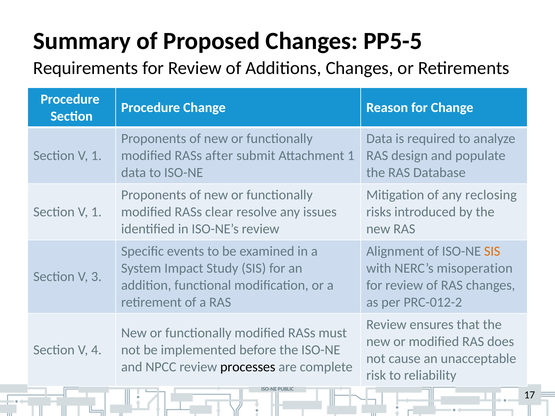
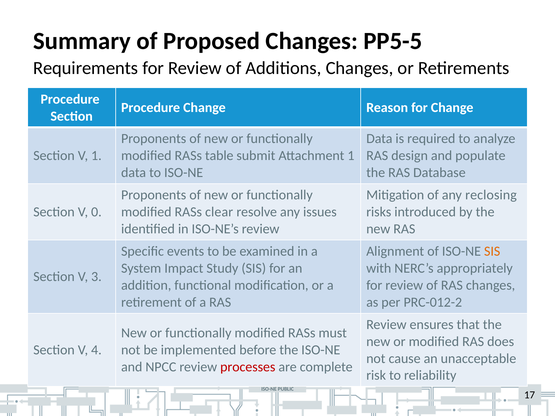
after: after -> table
1 at (96, 212): 1 -> 0
misoperation: misoperation -> appropriately
processes colour: black -> red
